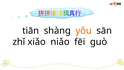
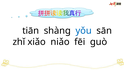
yǒu colour: orange -> blue
